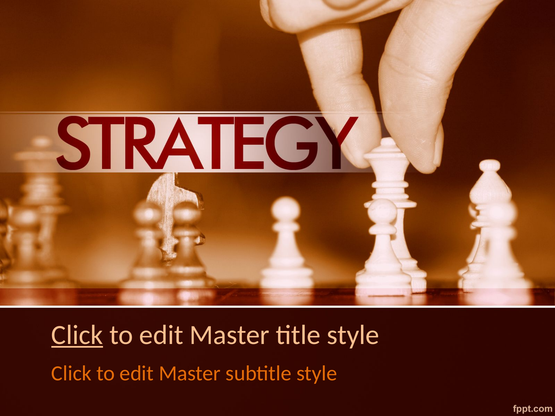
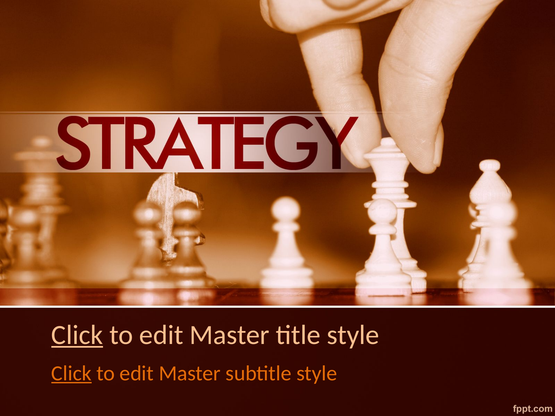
Click at (71, 374) underline: none -> present
